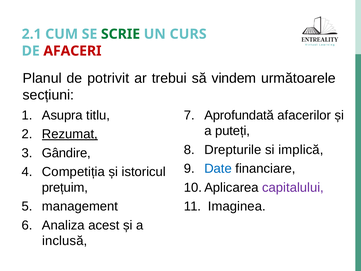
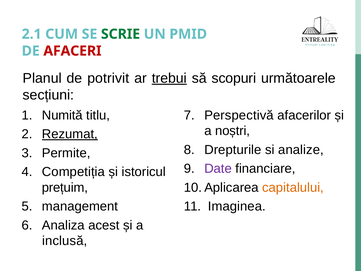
CURS: CURS -> PMID
trebui underline: none -> present
vindem: vindem -> scopuri
Asupra: Asupra -> Numită
Aprofundată: Aprofundată -> Perspectivă
puteți: puteți -> noștri
implică: implică -> analize
Gândire: Gândire -> Permite
Date colour: blue -> purple
capitalului colour: purple -> orange
